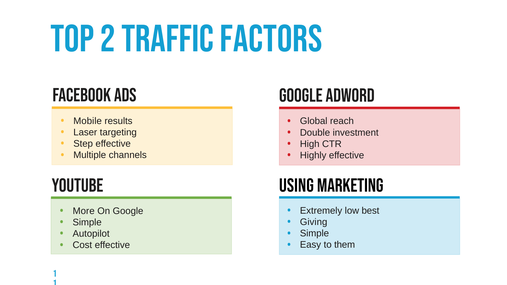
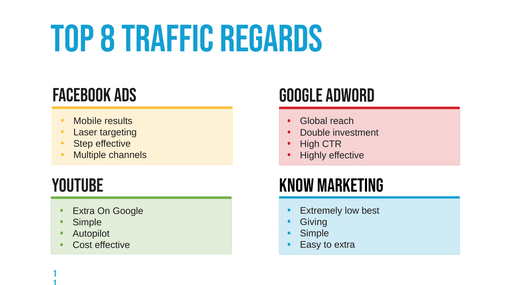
2: 2 -> 8
factors: factors -> regards
Using: Using -> Know
More at (84, 211): More -> Extra
to them: them -> extra
